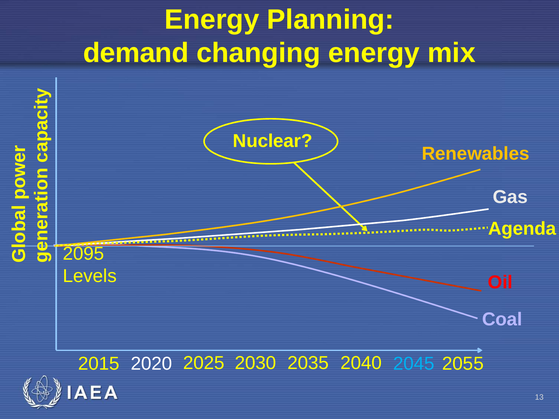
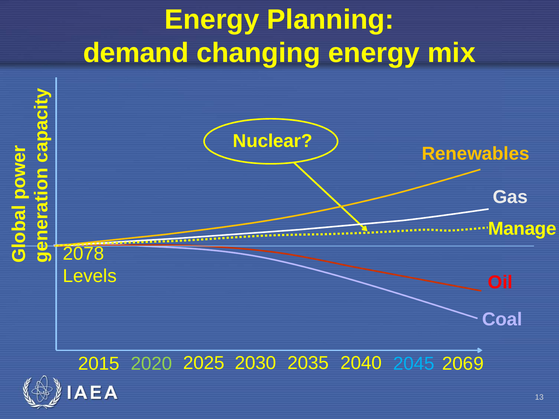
Agenda: Agenda -> Manage
2095: 2095 -> 2078
2055: 2055 -> 2069
2020 colour: white -> light green
